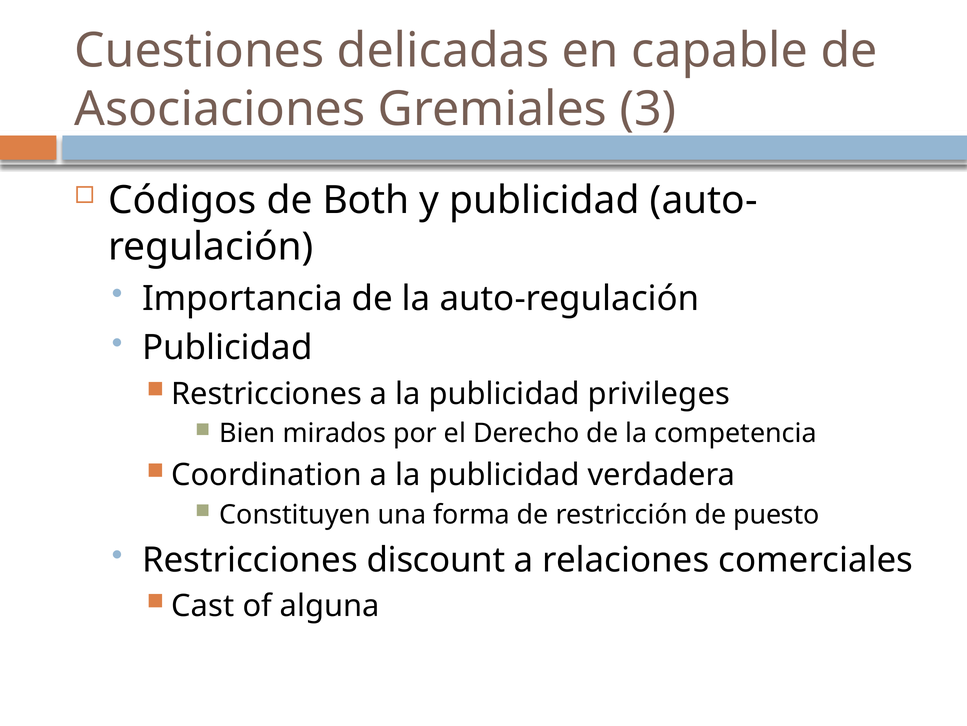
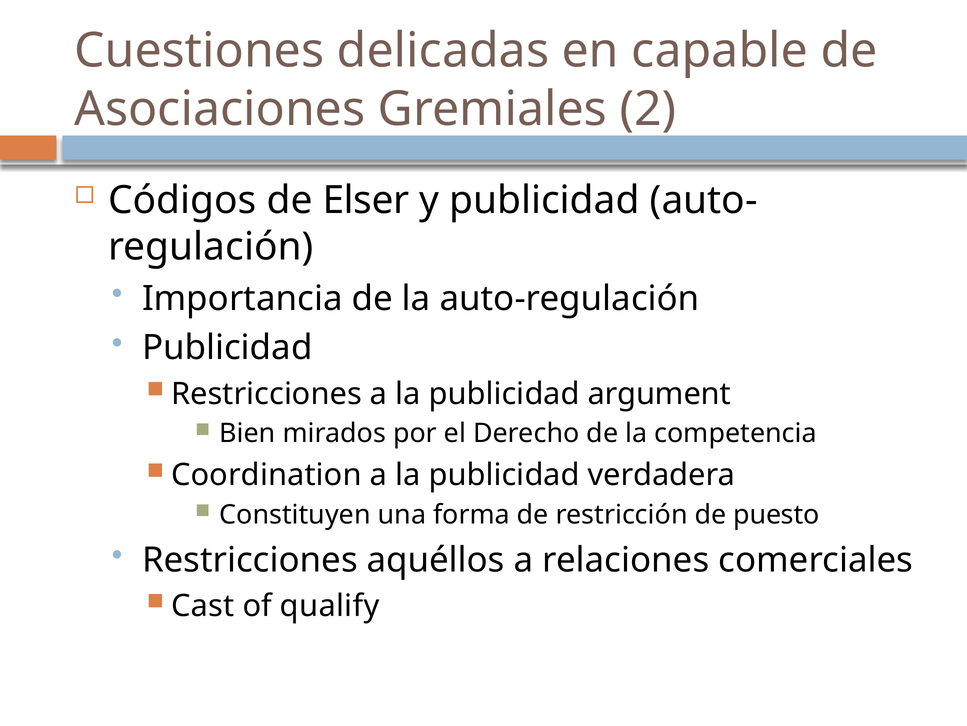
3: 3 -> 2
Both: Both -> Elser
privileges: privileges -> argument
discount: discount -> aquéllos
alguna: alguna -> qualify
